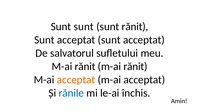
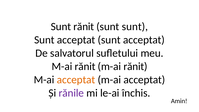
sunt at (84, 27): sunt -> rănit
rănit at (135, 27): rănit -> sunt
rănile colour: blue -> purple
